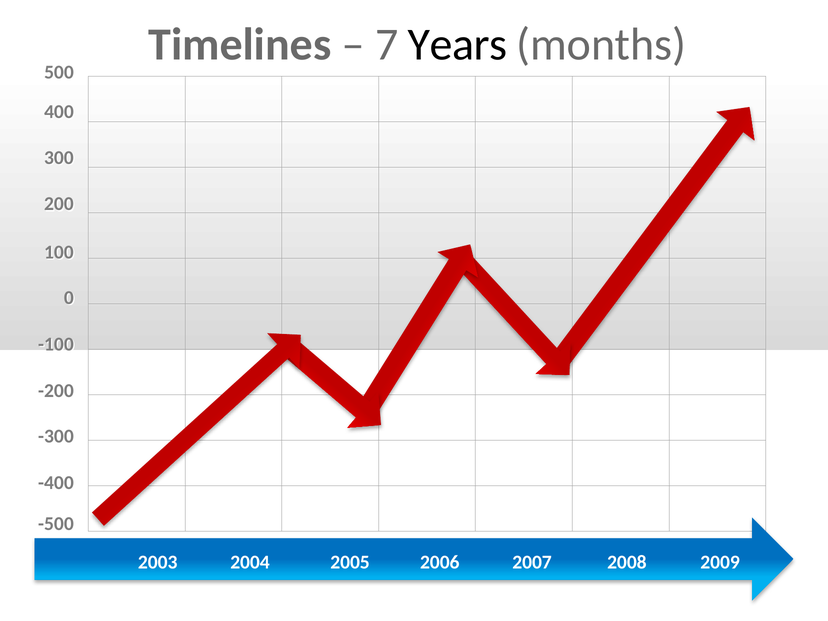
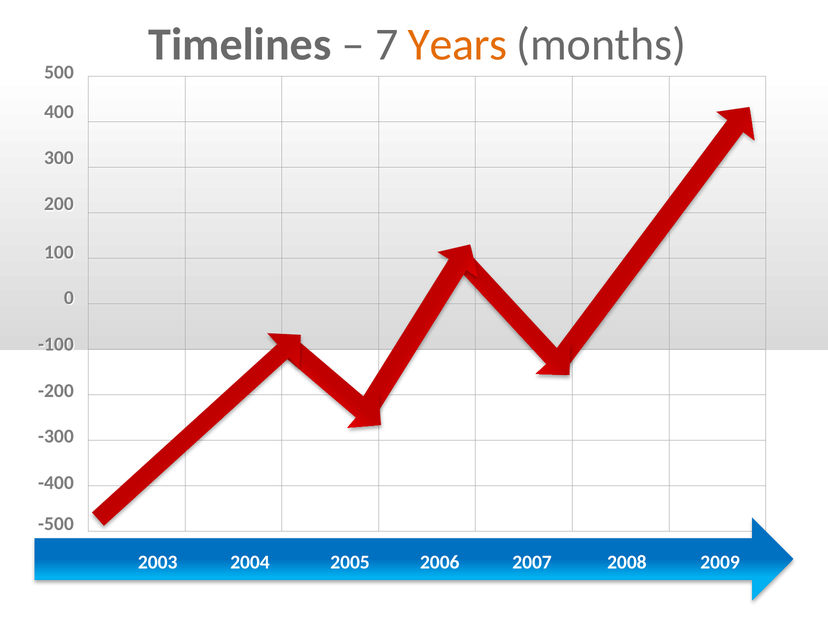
Years colour: black -> orange
